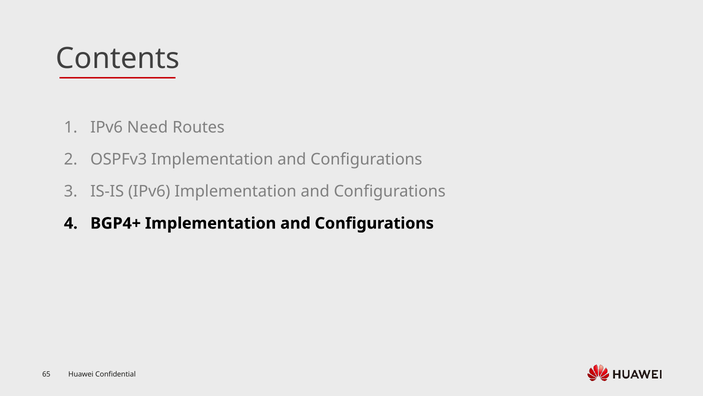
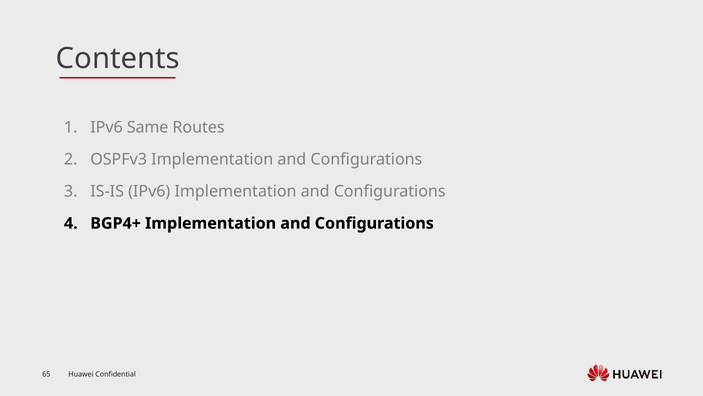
Need: Need -> Same
